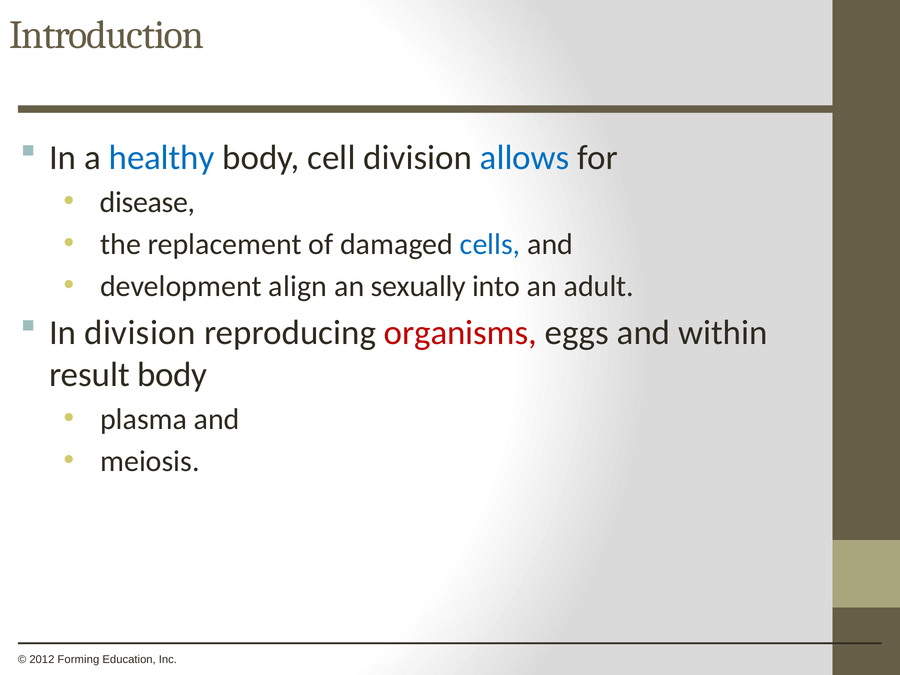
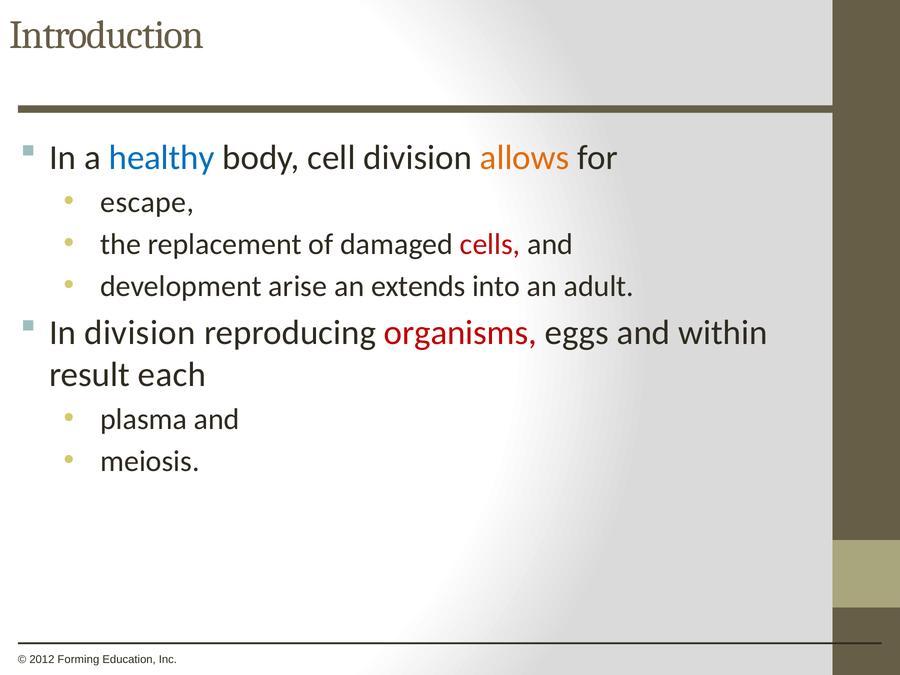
allows colour: blue -> orange
disease: disease -> escape
cells colour: blue -> red
align: align -> arise
sexually: sexually -> extends
result body: body -> each
